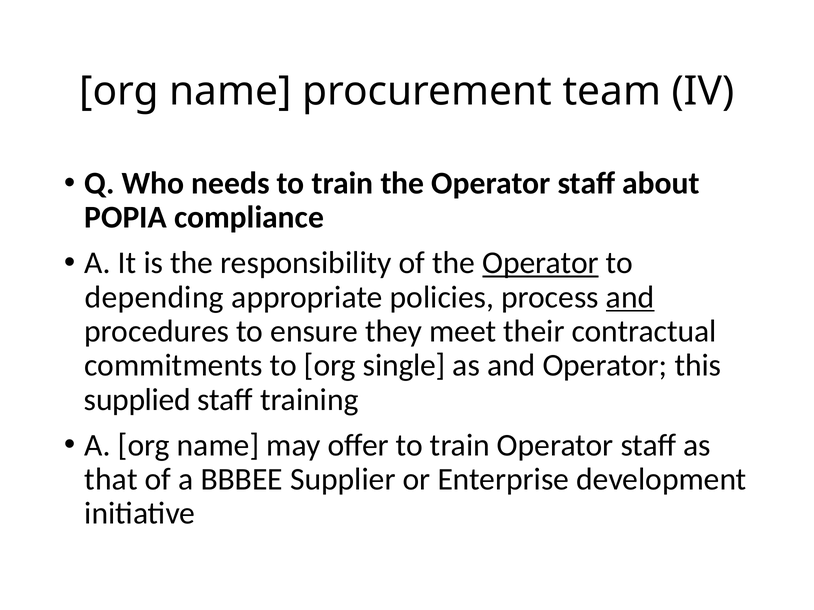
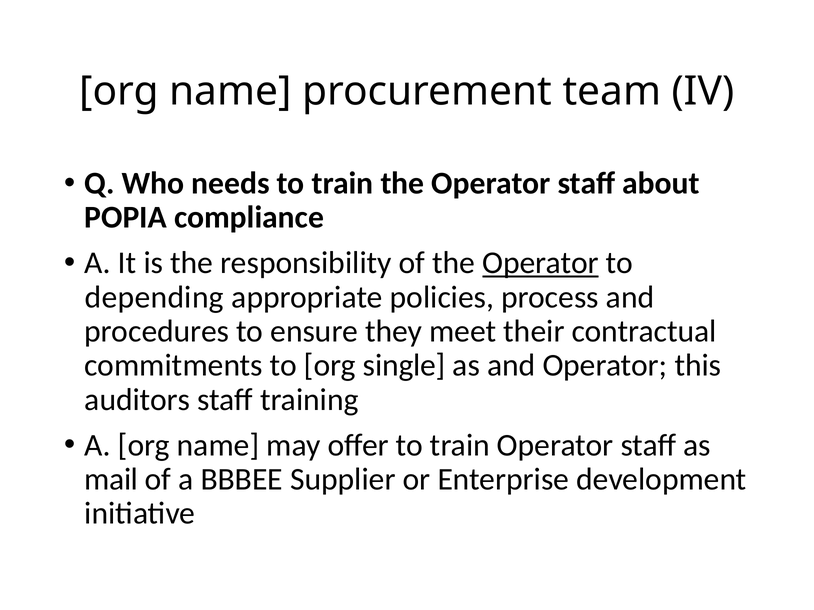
and at (630, 297) underline: present -> none
supplied: supplied -> auditors
that: that -> mail
